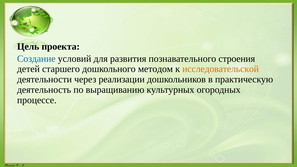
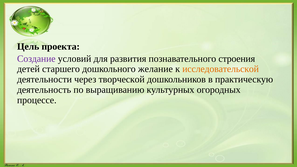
Создание colour: blue -> purple
методом: методом -> желание
реализации: реализации -> творческой
